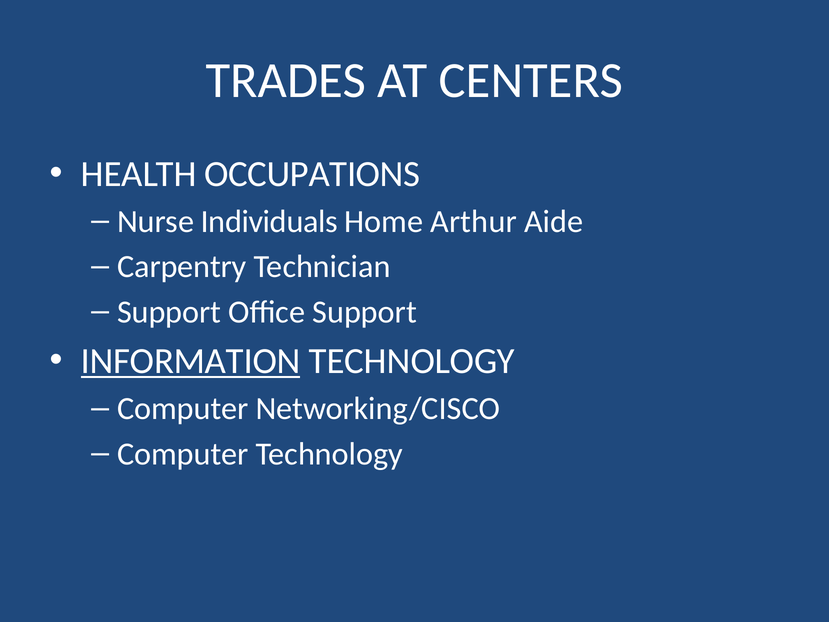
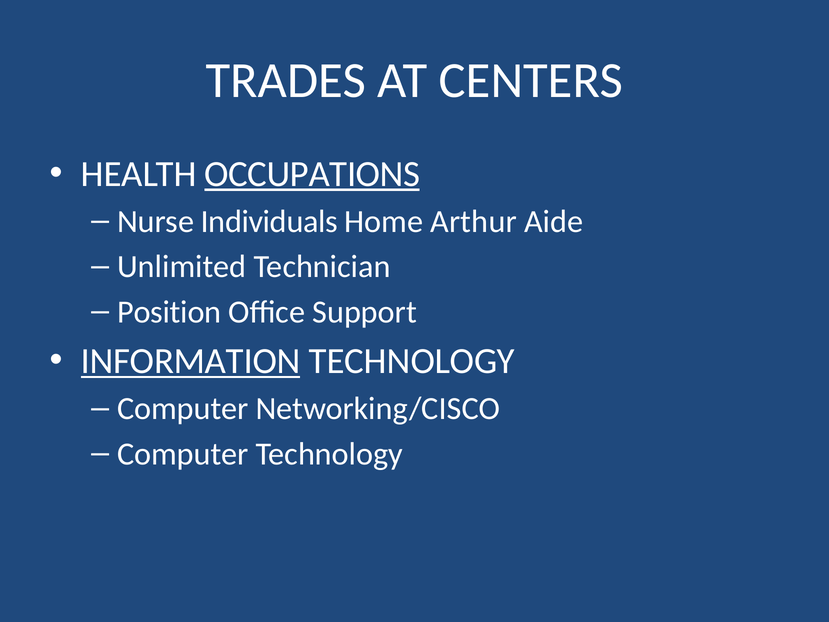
OCCUPATIONS underline: none -> present
Carpentry: Carpentry -> Unlimited
Support at (169, 312): Support -> Position
